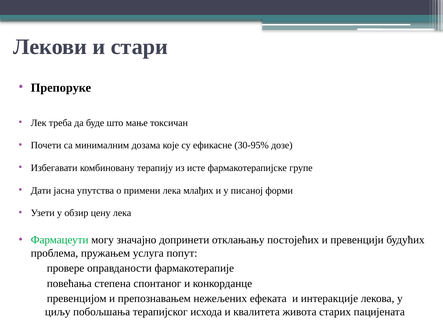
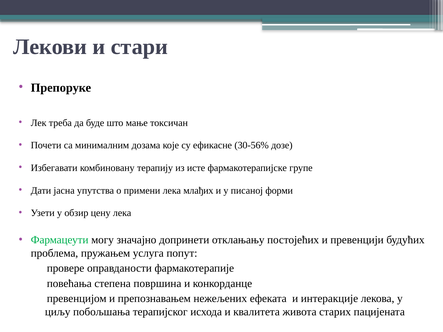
30-95%: 30-95% -> 30-56%
спонтаног: спонтаног -> површина
